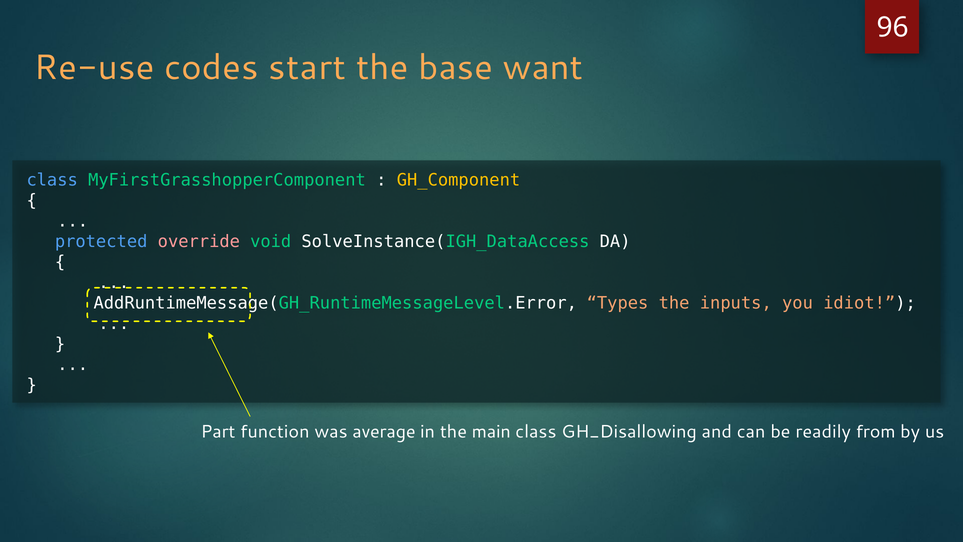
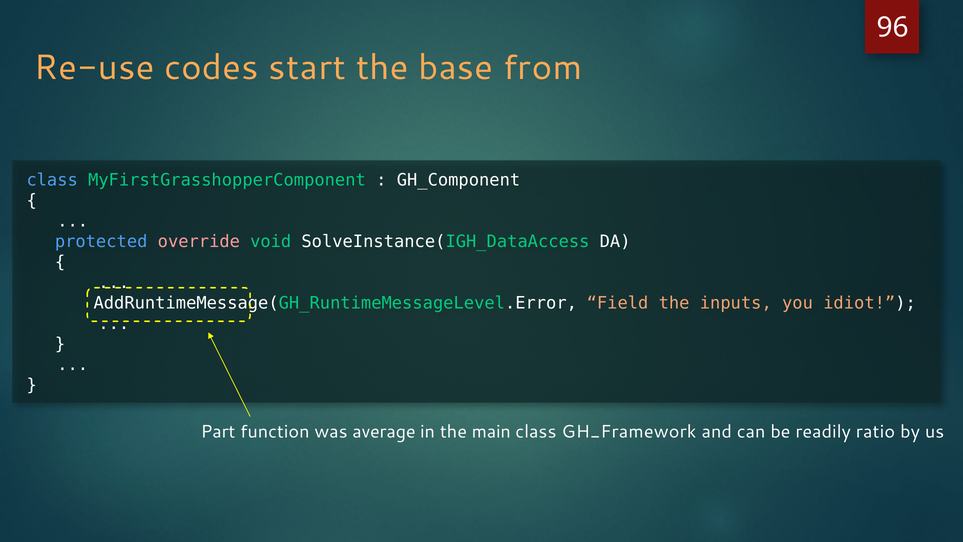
want: want -> from
GH_Component colour: yellow -> white
Types: Types -> Field
GH_Disallowing: GH_Disallowing -> GH_Framework
from: from -> ratio
